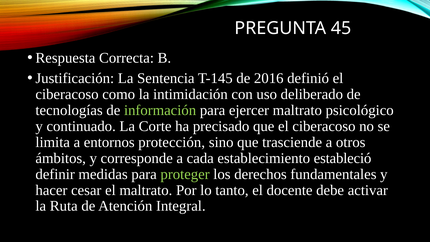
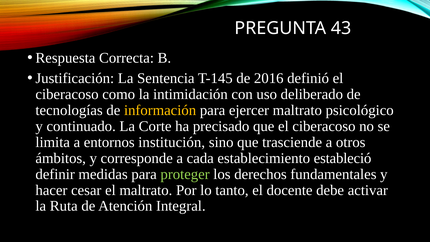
45: 45 -> 43
información colour: light green -> yellow
protección: protección -> institución
